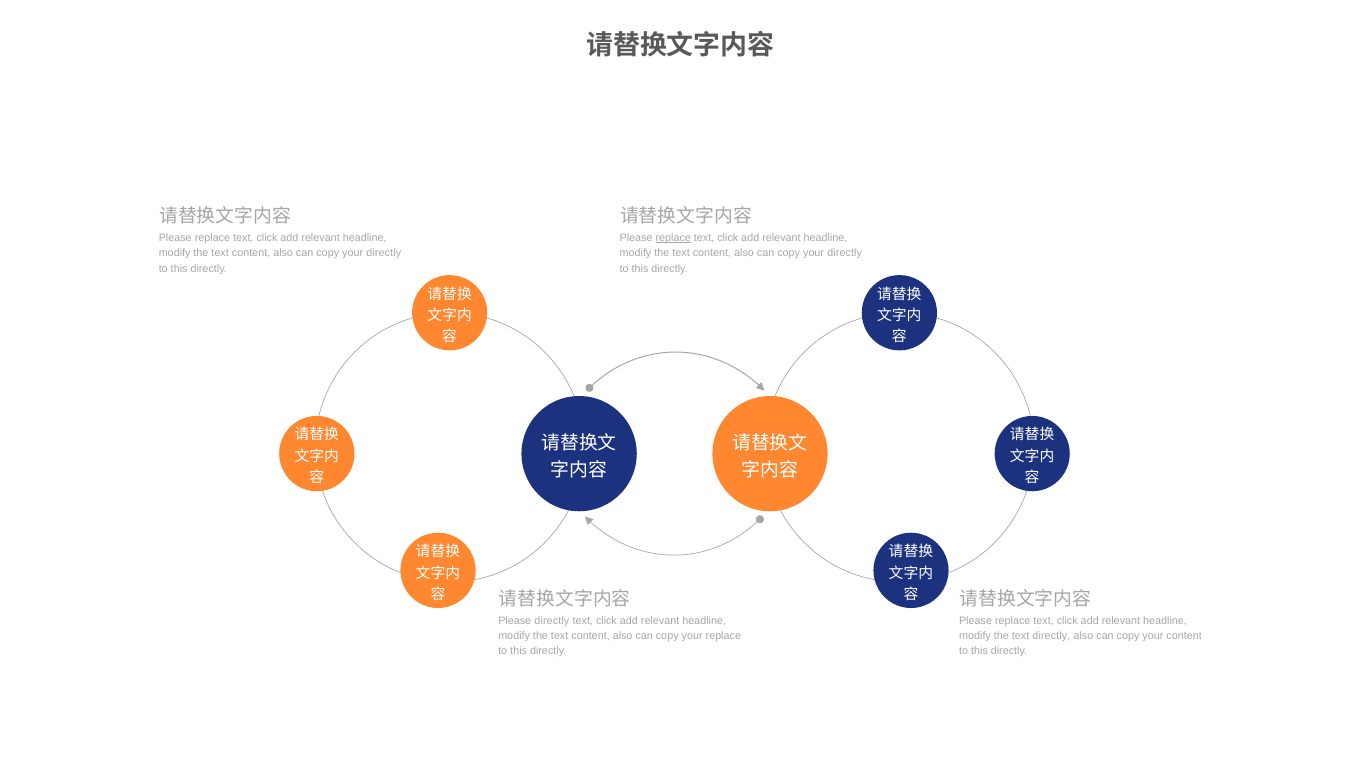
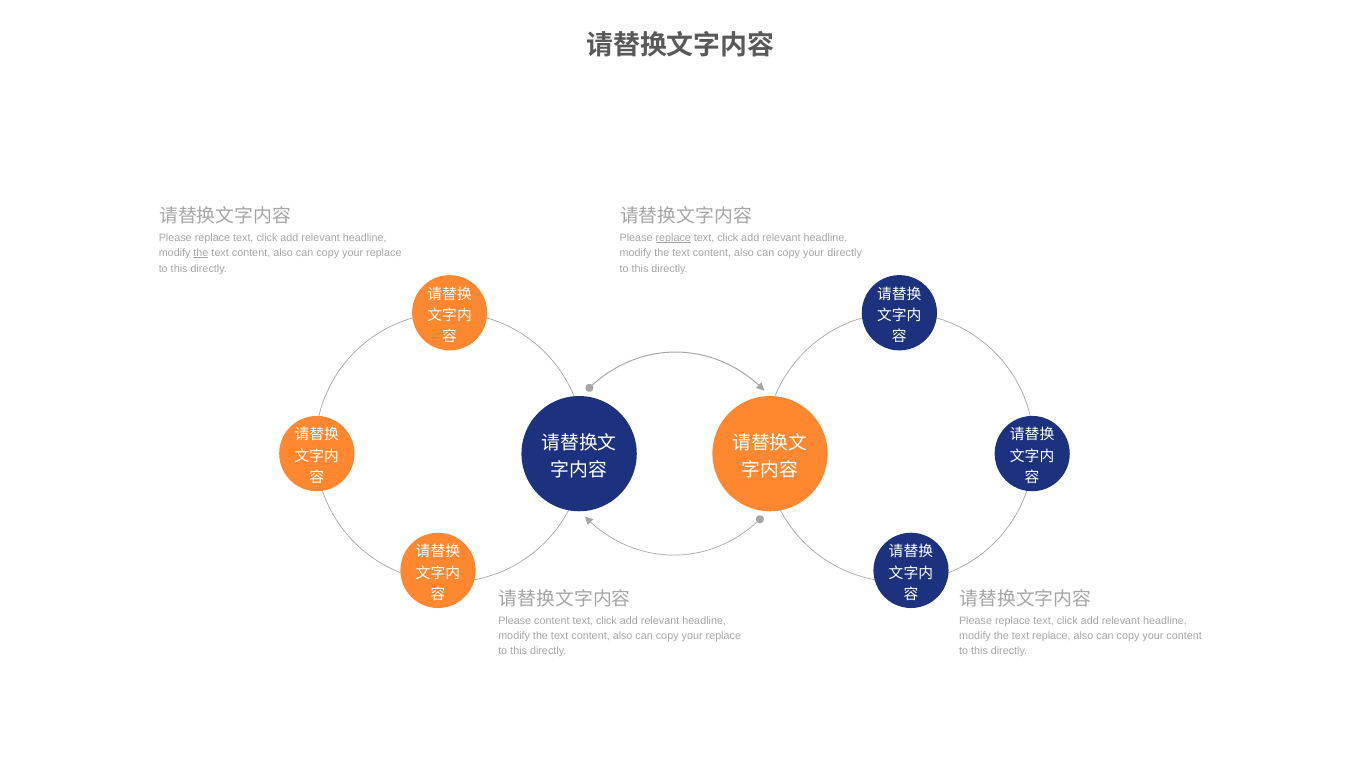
the at (201, 253) underline: none -> present
directly at (384, 253): directly -> replace
Please directly: directly -> content
text directly: directly -> replace
